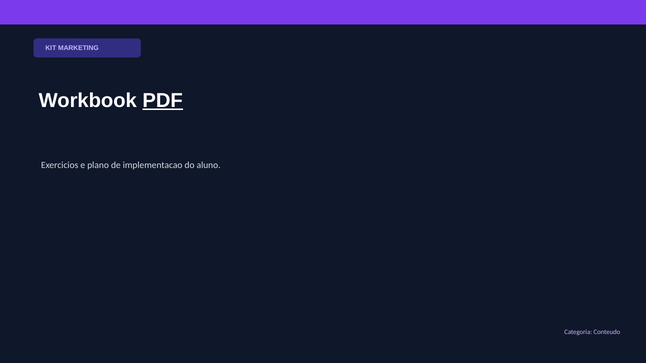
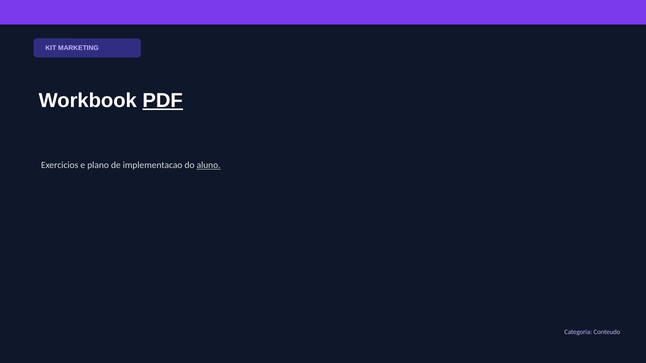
aluno underline: none -> present
